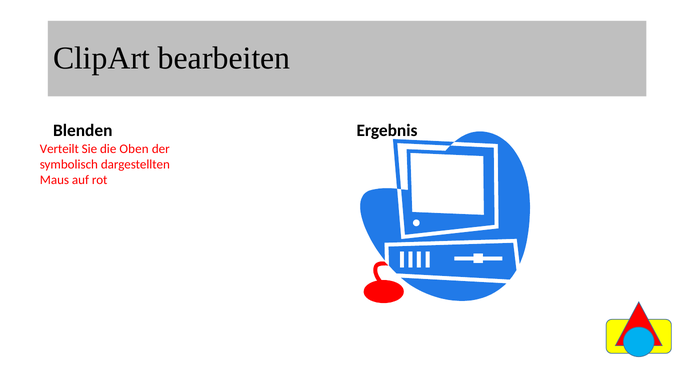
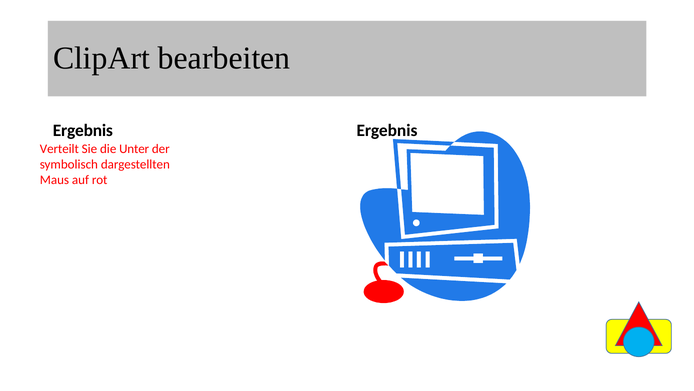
Blenden at (83, 131): Blenden -> Ergebnis
Oben: Oben -> Unter
